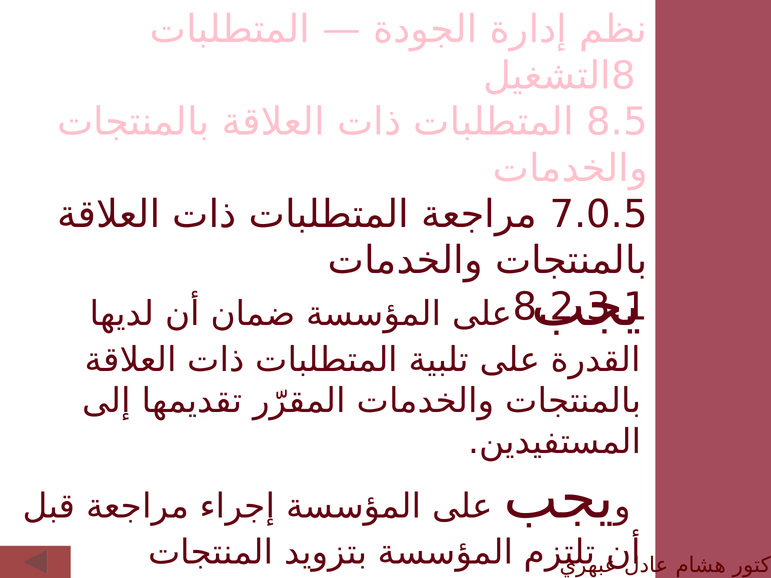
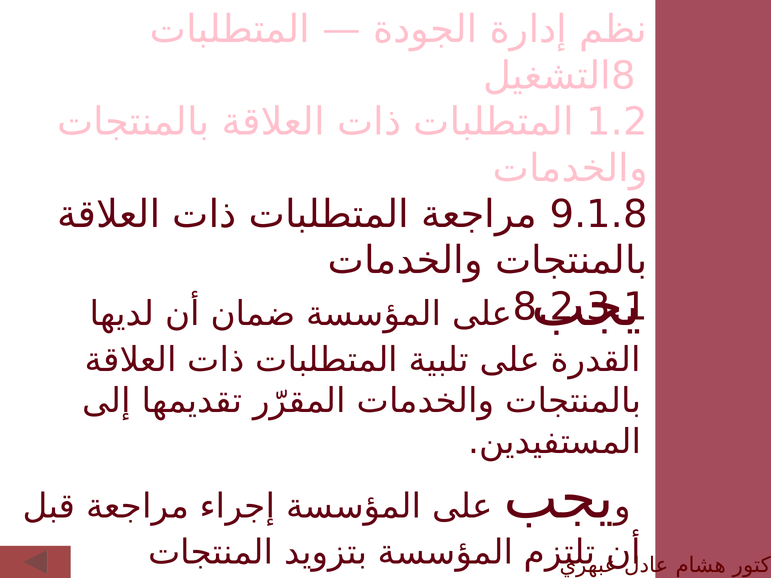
8.5: 8.5 -> 1.2
7.0.5: 7.0.5 -> 9.1.8
